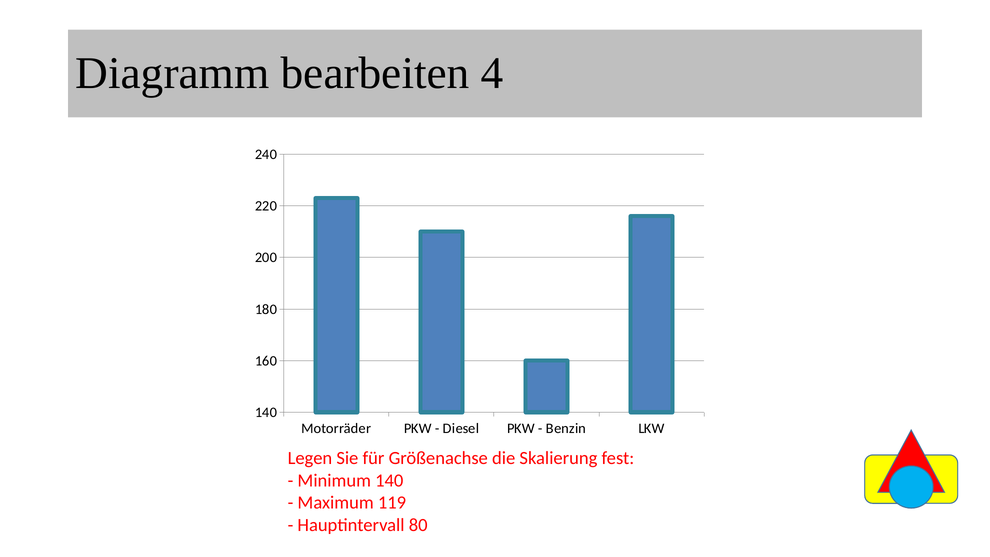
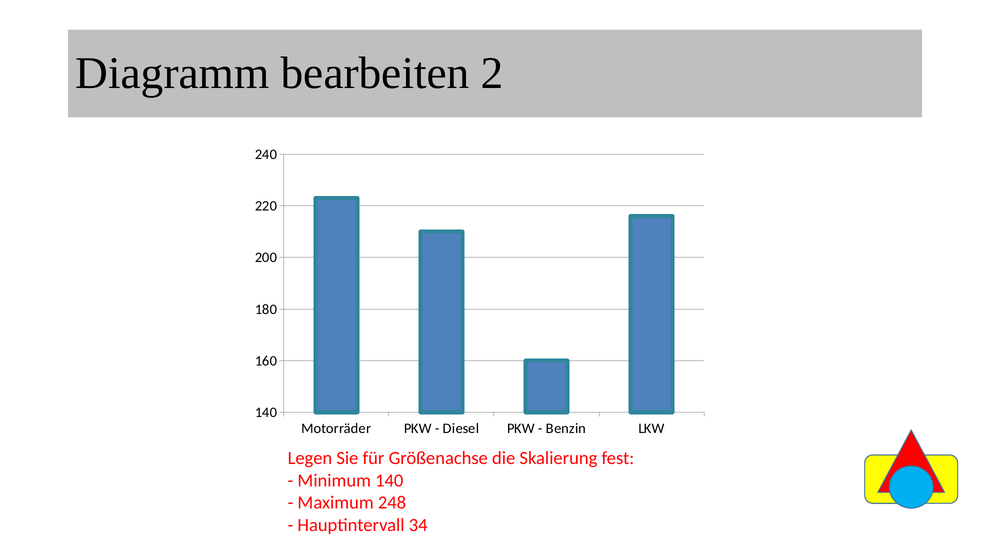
4: 4 -> 2
119: 119 -> 248
80: 80 -> 34
